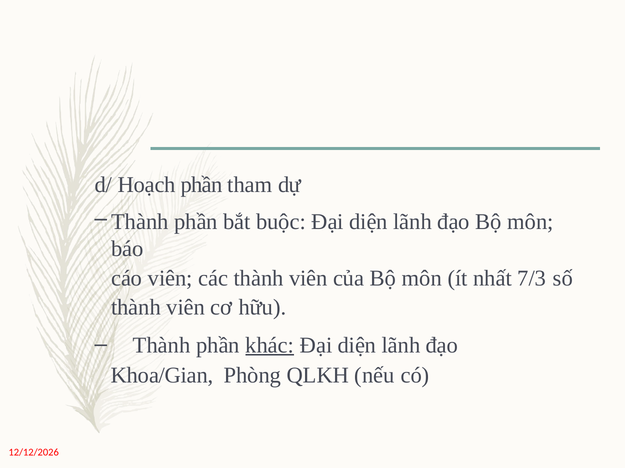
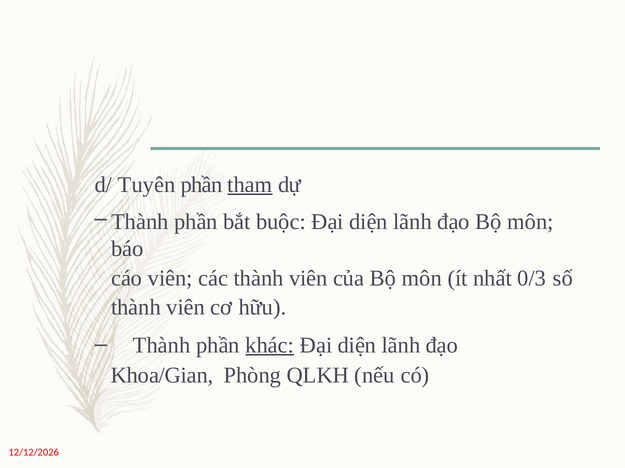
Hoạch: Hoạch -> Tuyên
tham underline: none -> present
7/3: 7/3 -> 0/3
